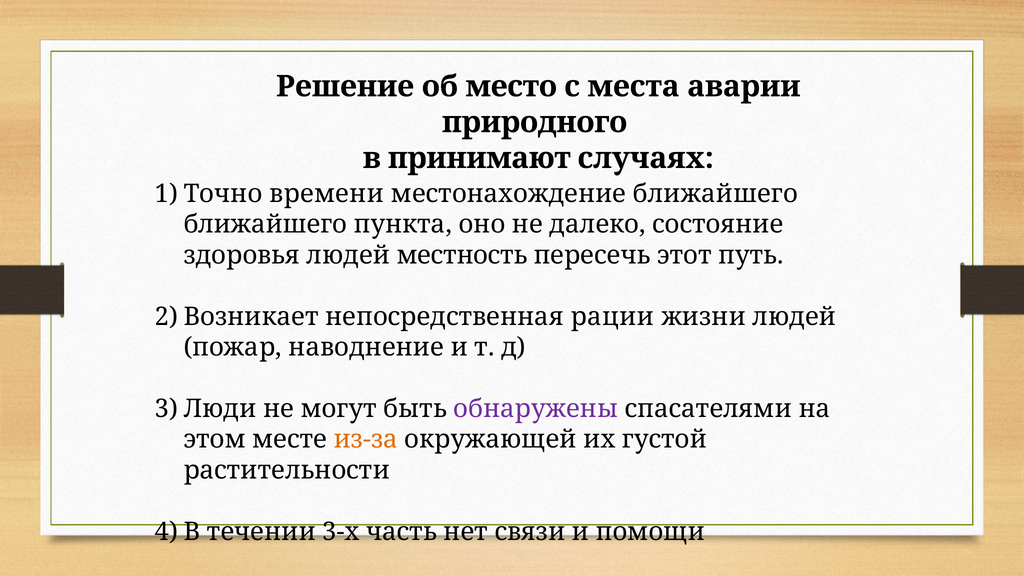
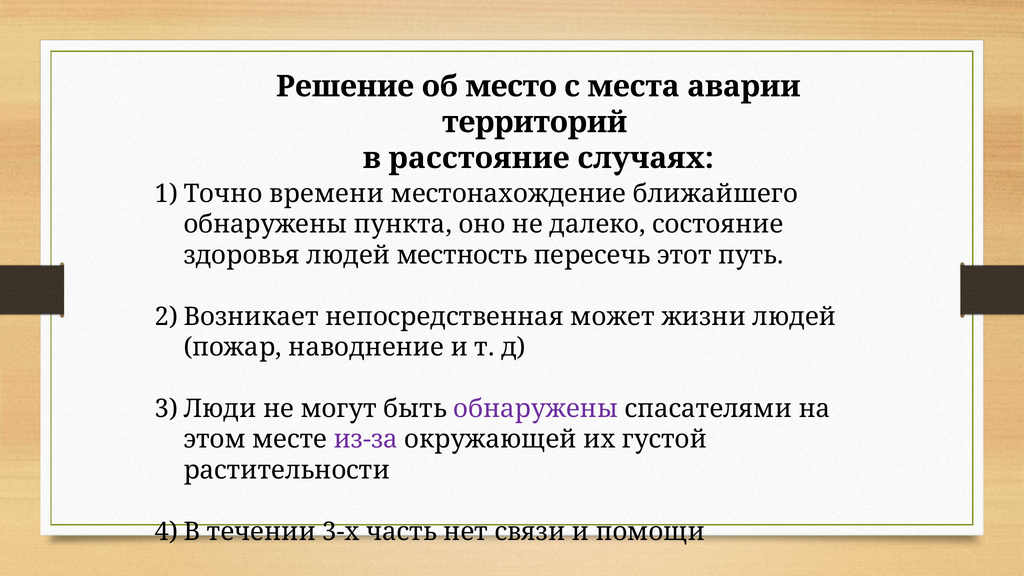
природного: природного -> территорий
принимают: принимают -> расстояние
ближайшего at (265, 224): ближайшего -> обнаружены
рации: рации -> может
из-за colour: orange -> purple
